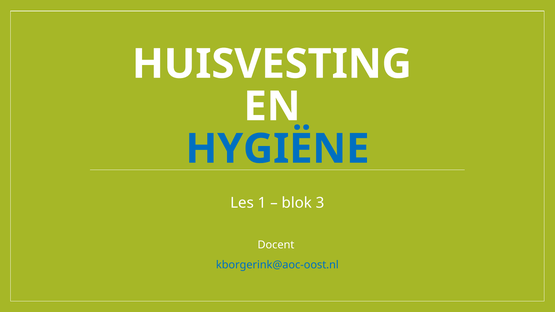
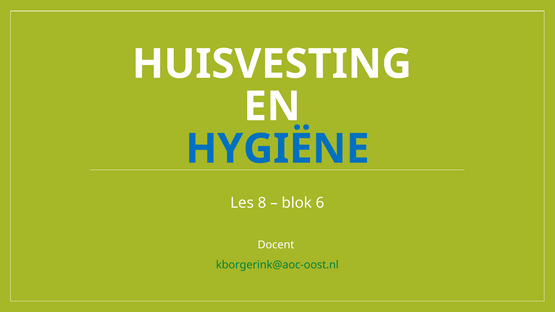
1: 1 -> 8
3: 3 -> 6
kborgerink@aoc-oost.nl colour: blue -> green
